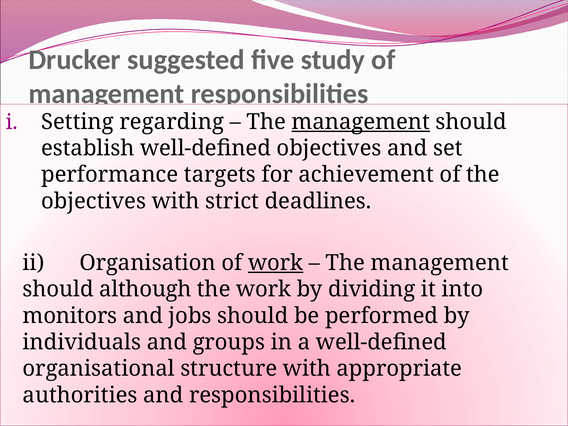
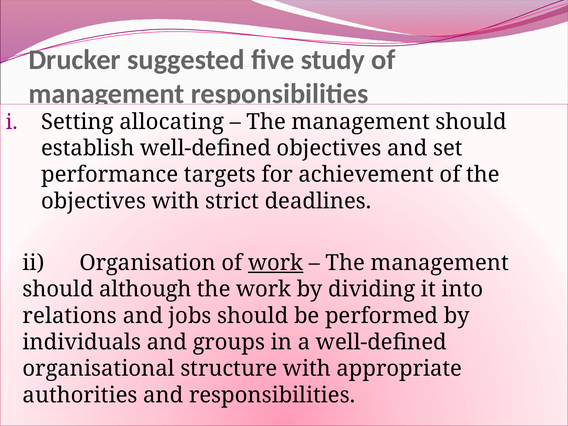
regarding: regarding -> allocating
management at (361, 122) underline: present -> none
monitors: monitors -> relations
